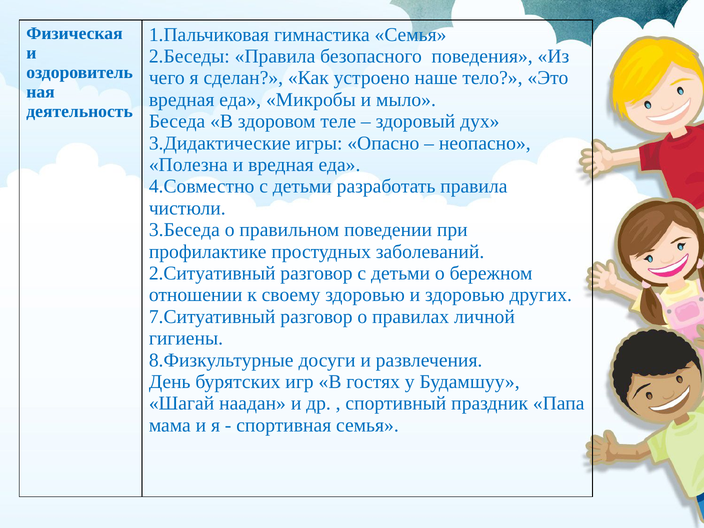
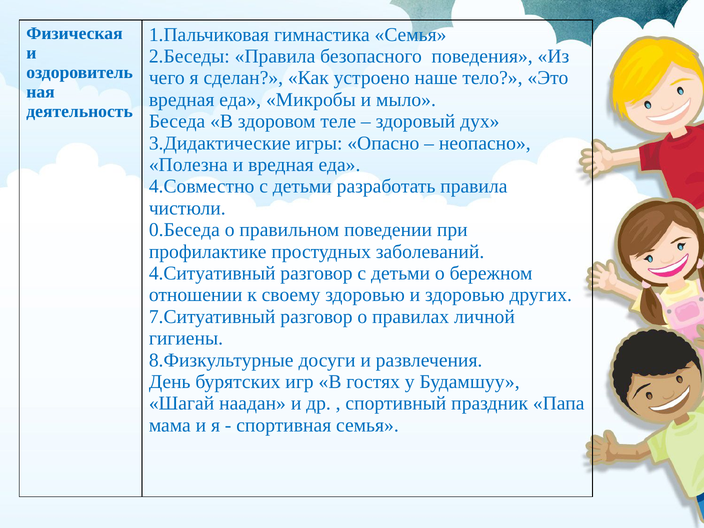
3.Беседа: 3.Беседа -> 0.Беседа
2.Ситуативный: 2.Ситуативный -> 4.Ситуативный
